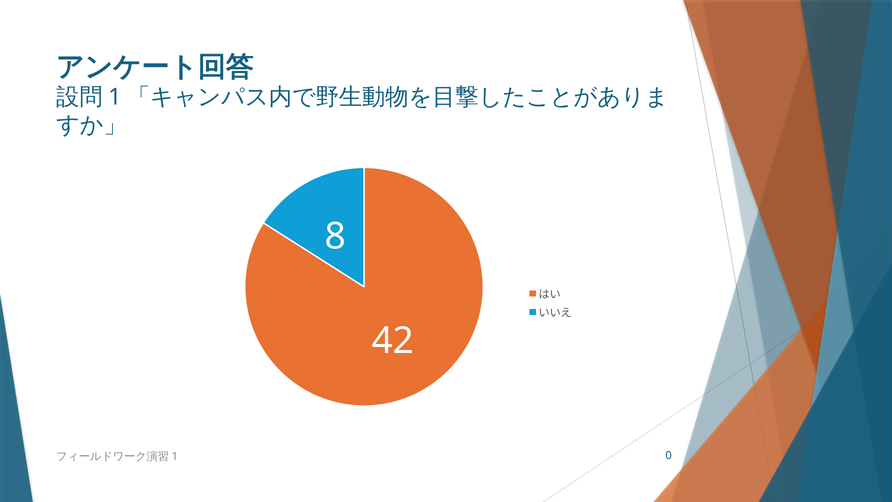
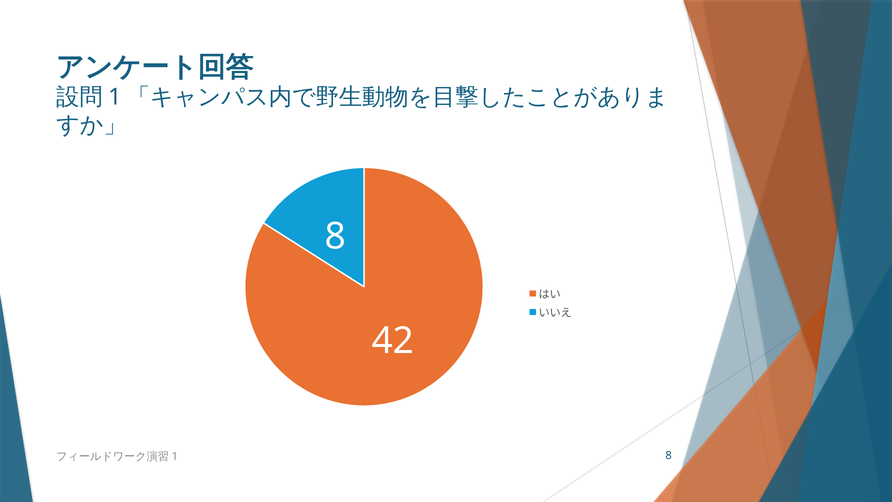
0 at (669, 455): 0 -> 8
